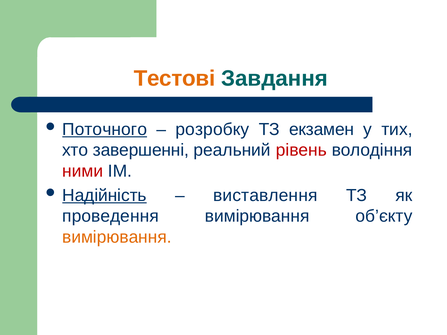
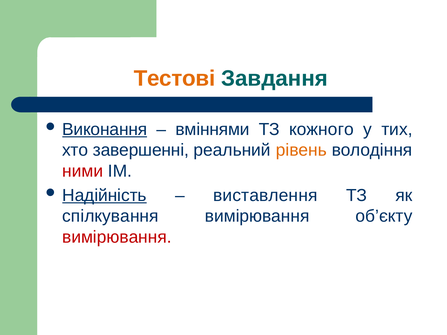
Поточного: Поточного -> Виконання
розробку: розробку -> вміннями
екзамен: екзамен -> кожного
рівень colour: red -> orange
проведення: проведення -> спілкування
вимірювання at (117, 237) colour: orange -> red
